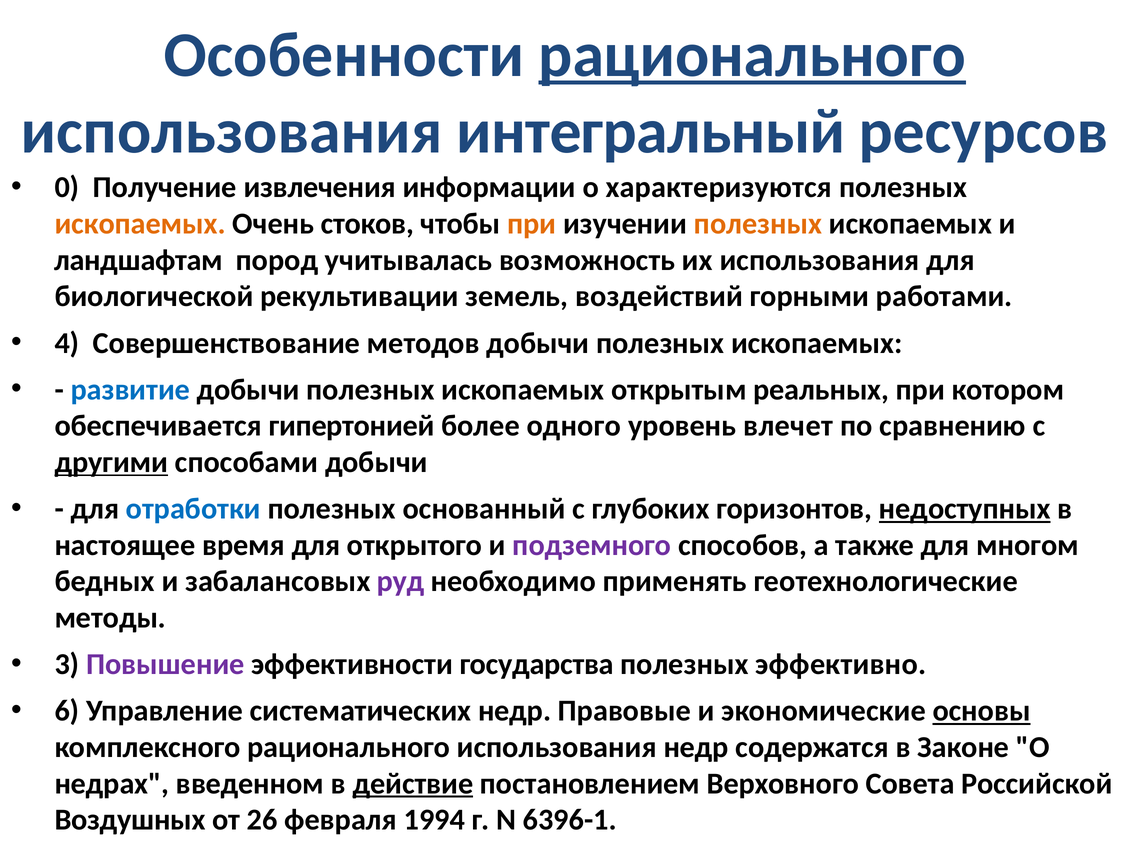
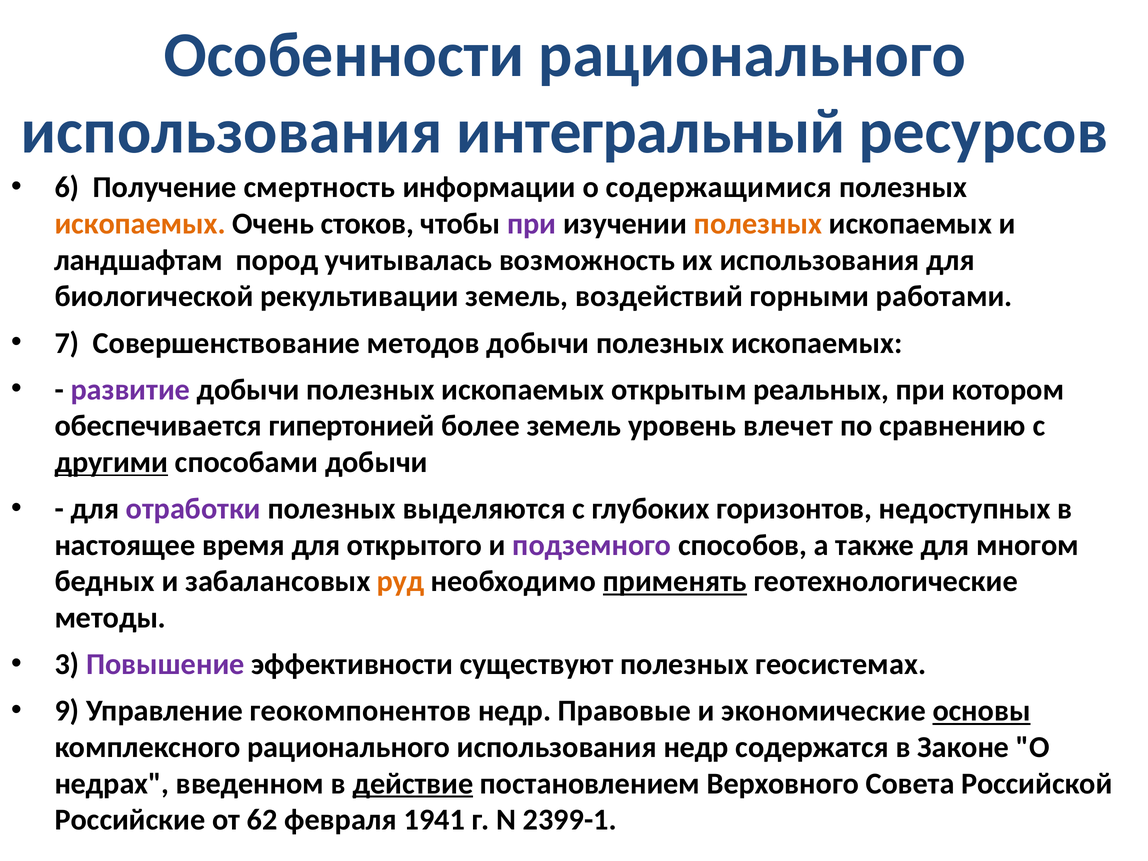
рационального at (752, 55) underline: present -> none
0: 0 -> 6
извлечения: извлечения -> смертность
характеризуются: характеризуются -> содержащимися
при at (532, 224) colour: orange -> purple
4: 4 -> 7
развитие colour: blue -> purple
более одного: одного -> земель
отработки colour: blue -> purple
основанный: основанный -> выделяются
недоступных underline: present -> none
руд colour: purple -> orange
применять underline: none -> present
государства: государства -> существуют
эффективно: эффективно -> геосистемах
6: 6 -> 9
систематических: систематических -> геокомпонентов
Воздушных: Воздушных -> Российские
26: 26 -> 62
1994: 1994 -> 1941
6396-1: 6396-1 -> 2399-1
